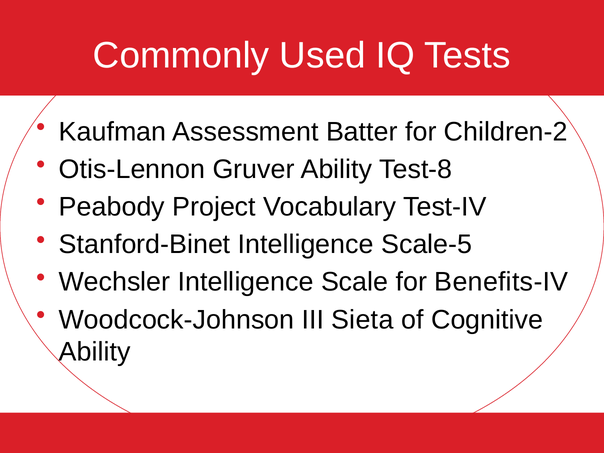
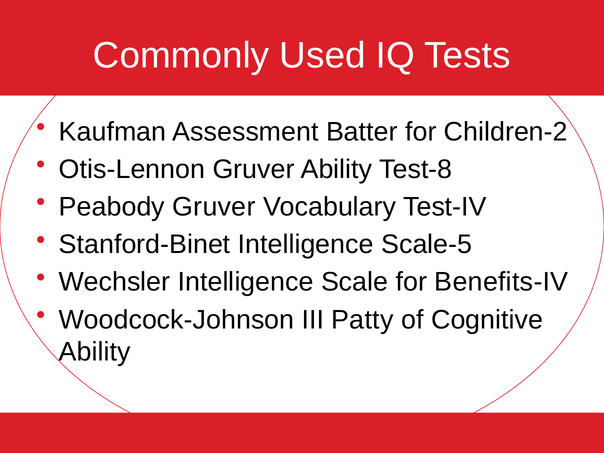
Peabody Project: Project -> Gruver
Sieta: Sieta -> Patty
